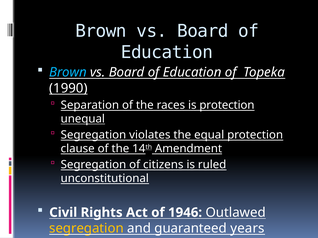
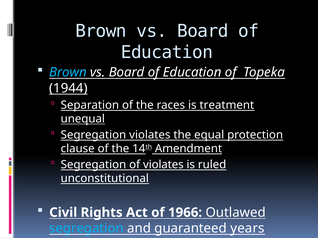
1990: 1990 -> 1944
is protection: protection -> treatment
of citizens: citizens -> violates
1946: 1946 -> 1966
segregation at (87, 229) colour: yellow -> light blue
